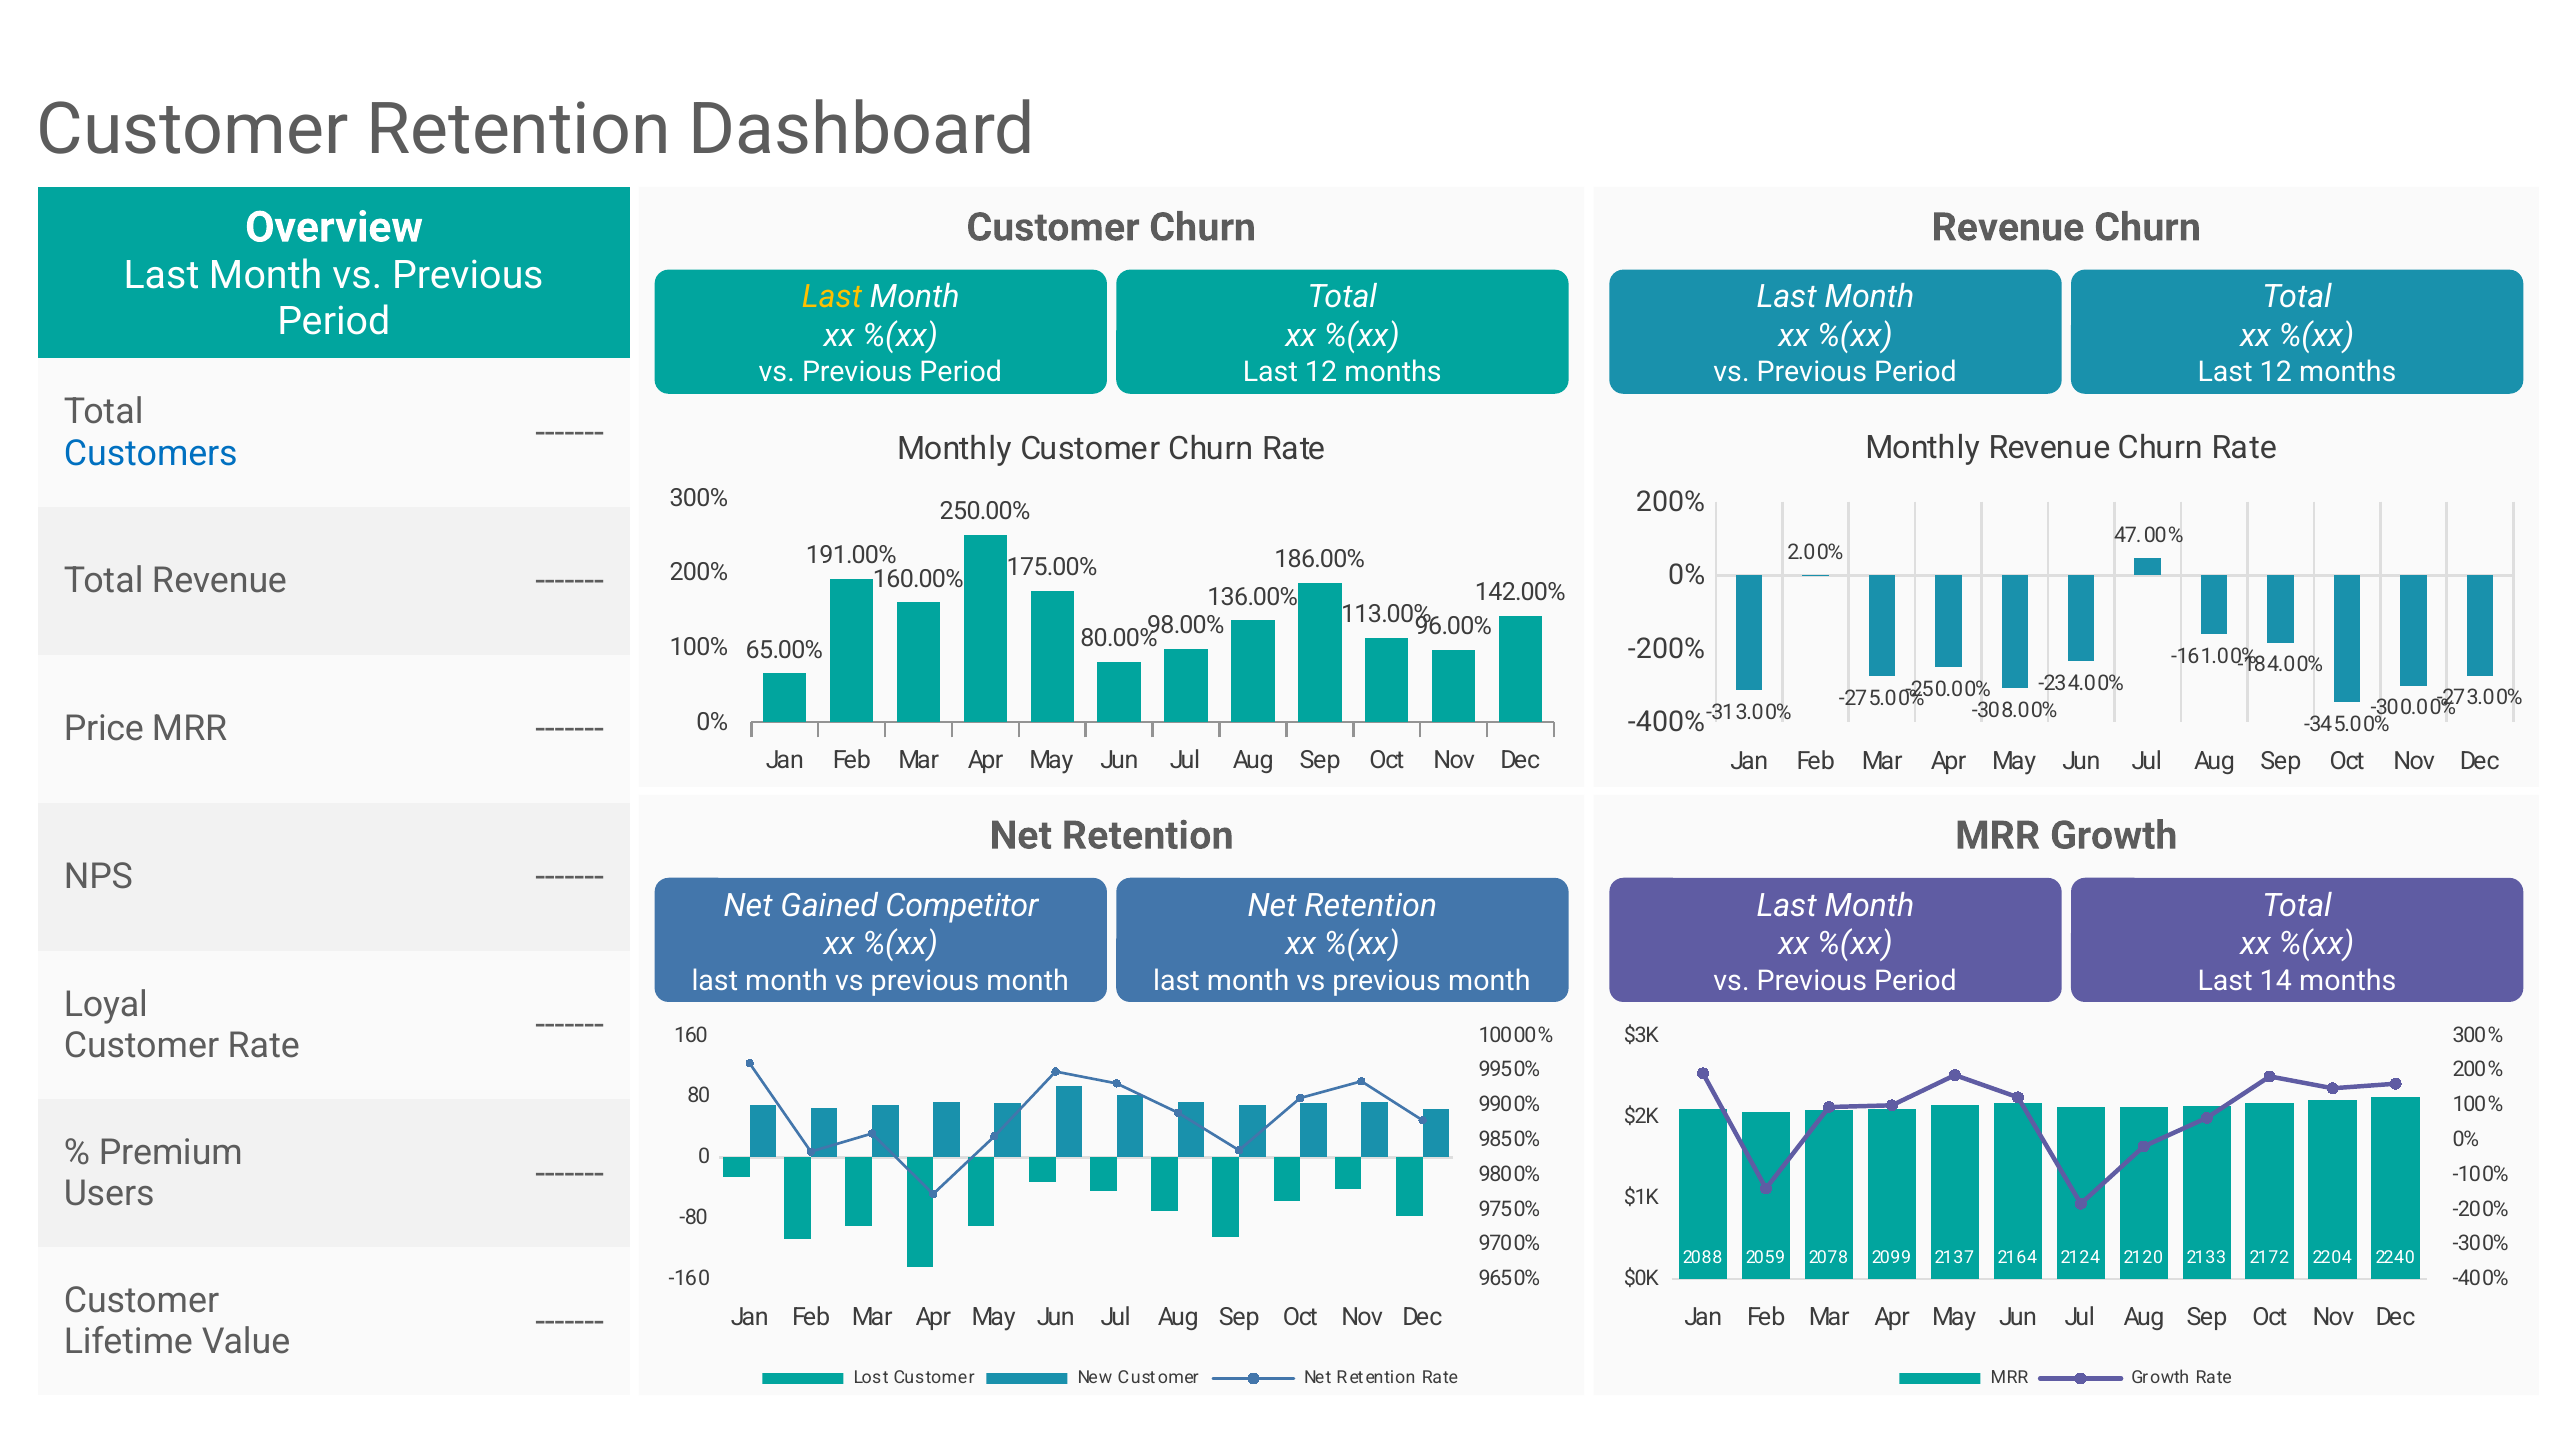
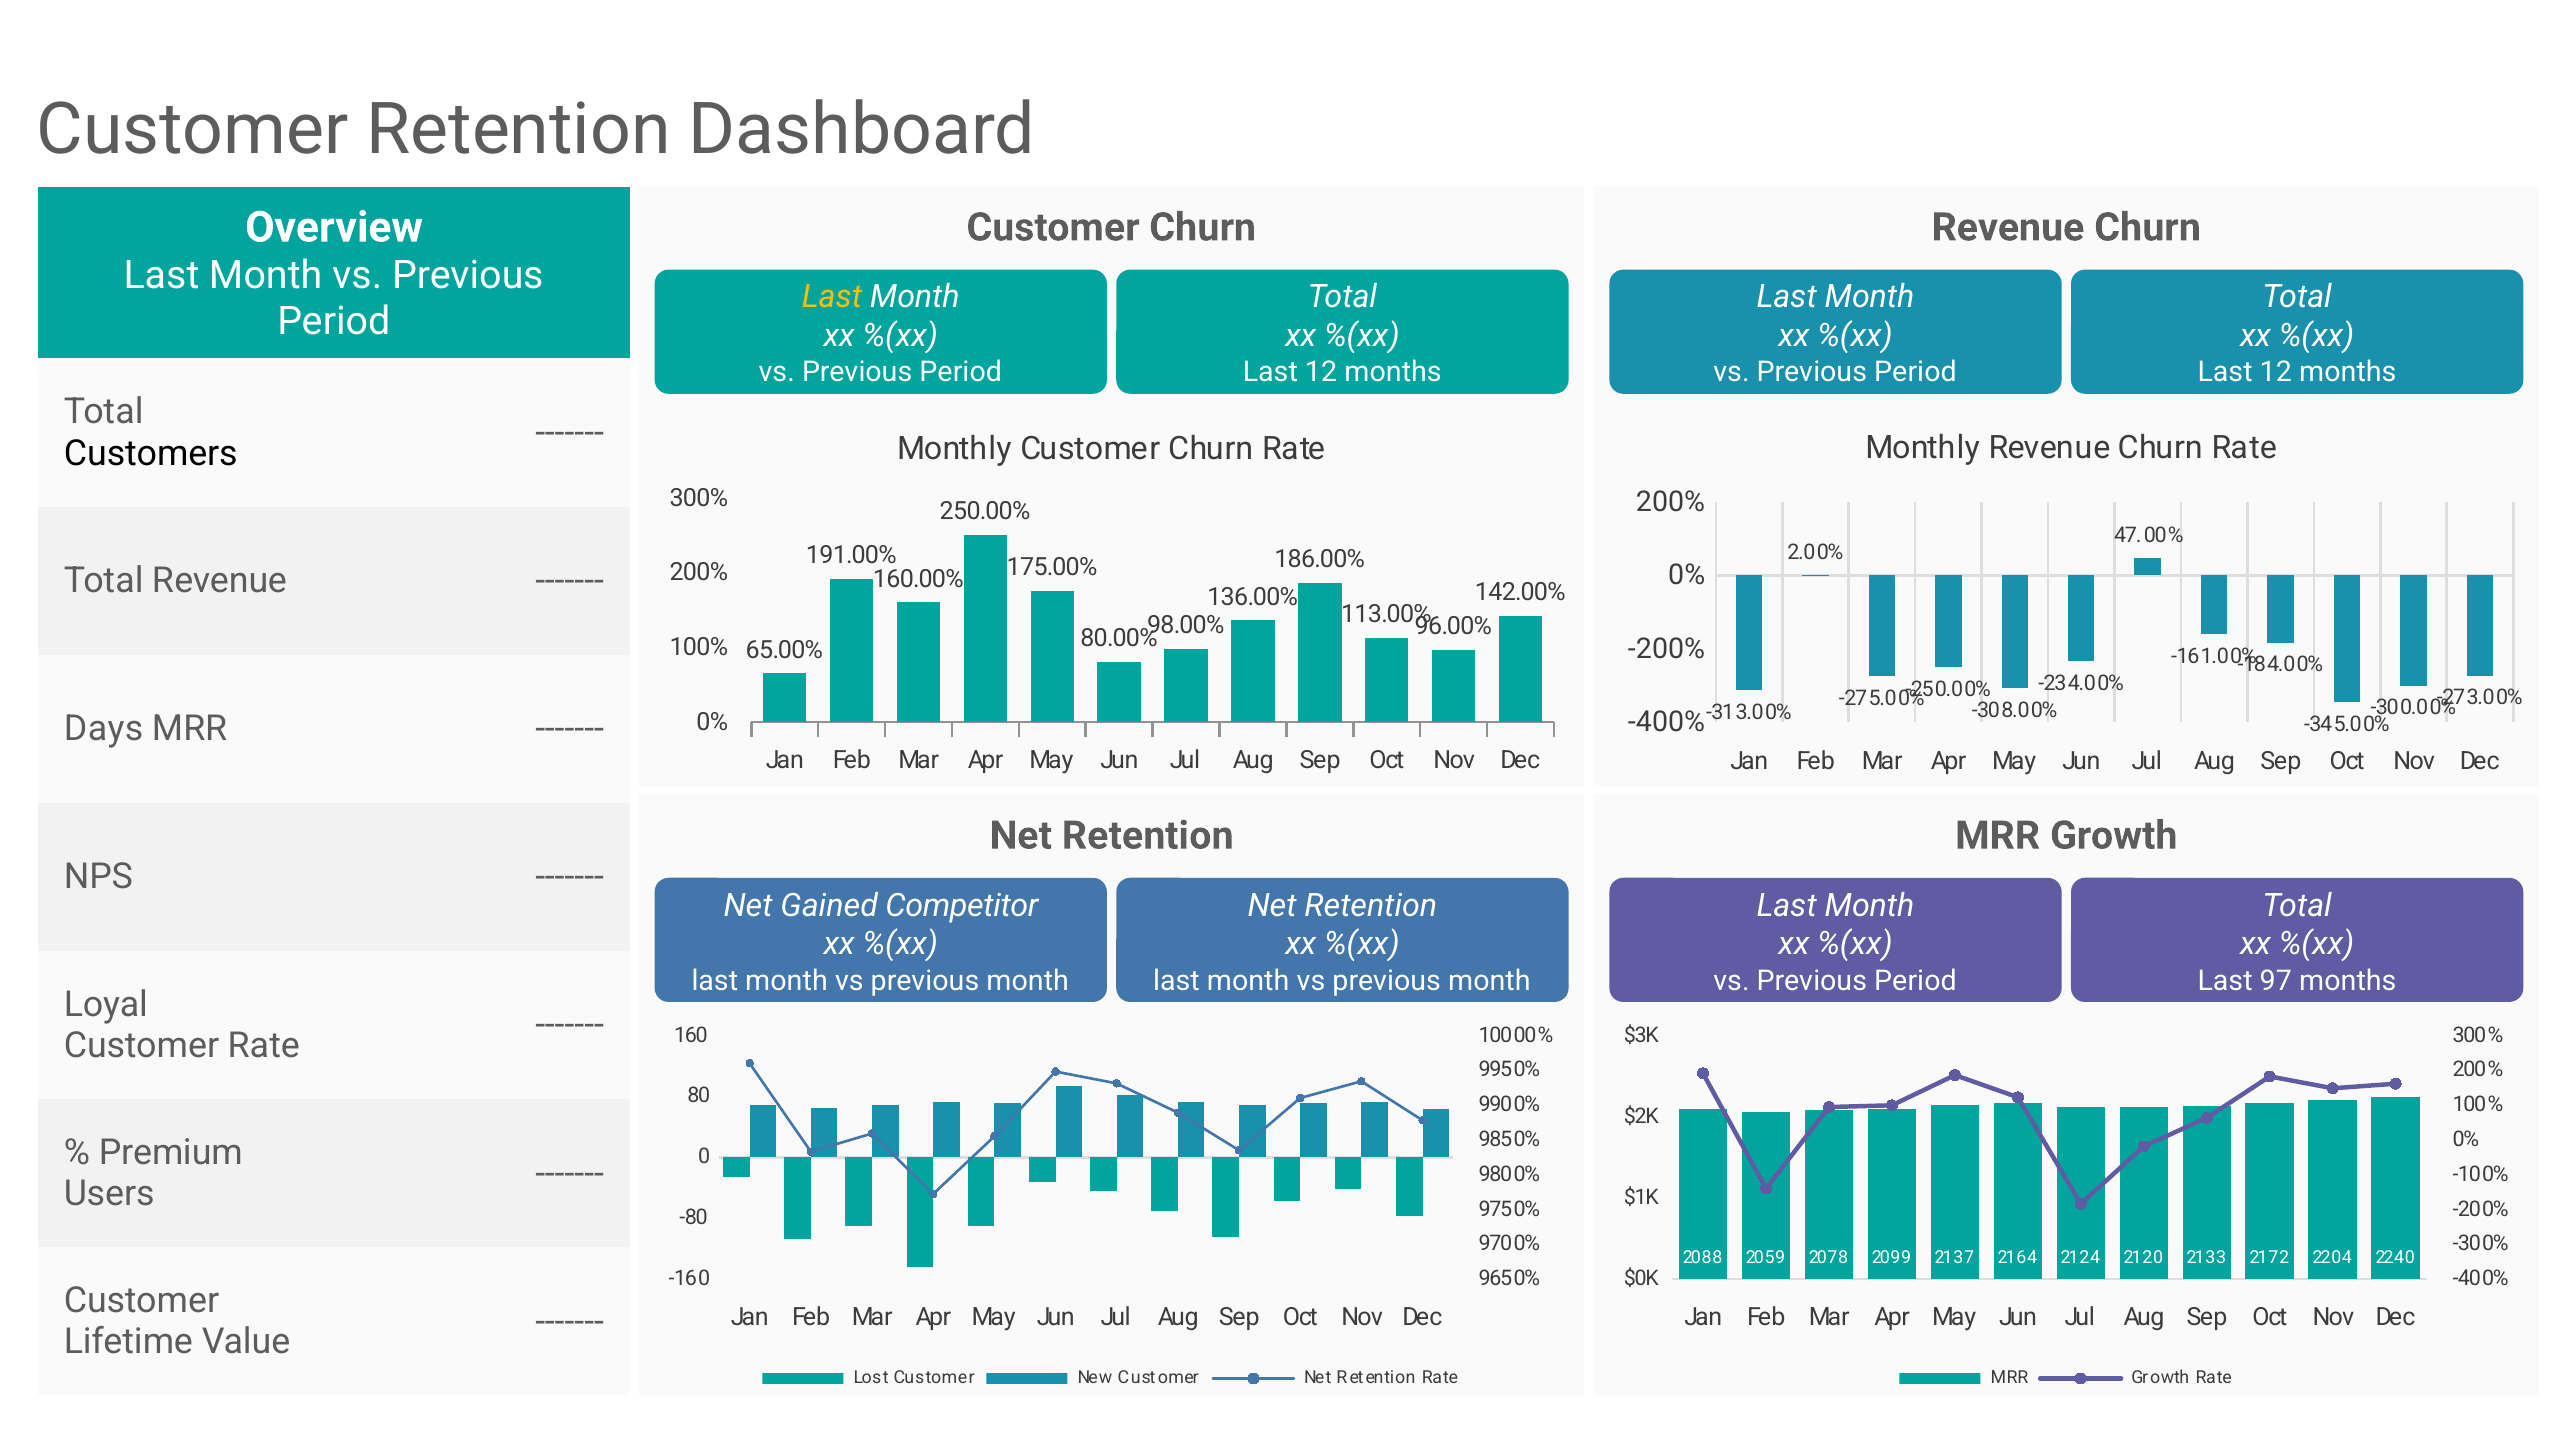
Customers colour: blue -> black
Price: Price -> Days
14: 14 -> 97
